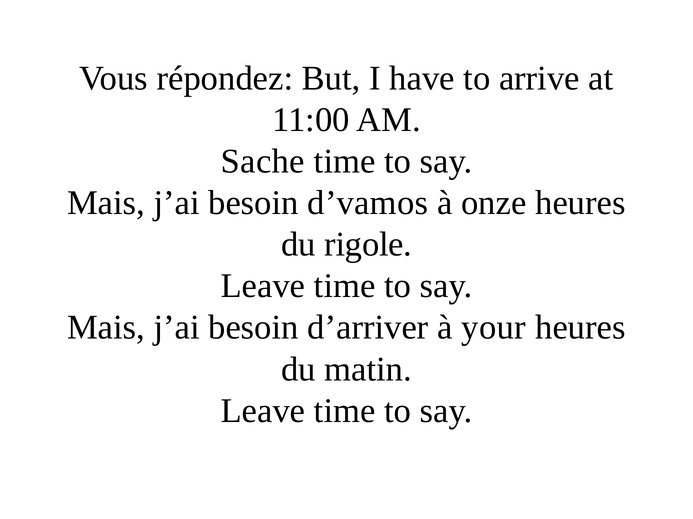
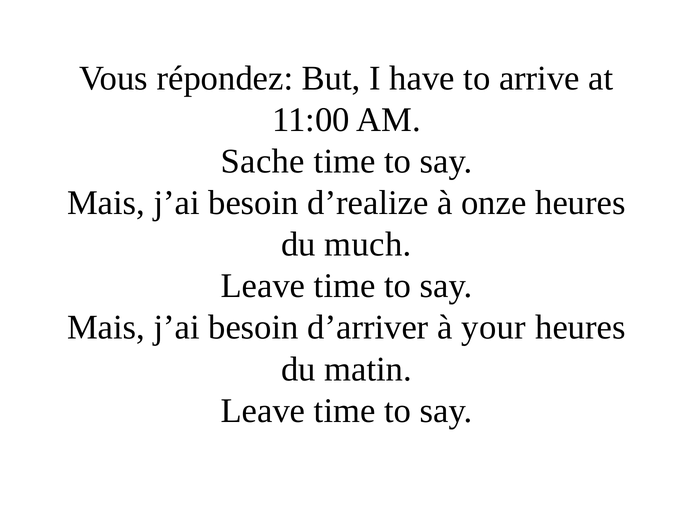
d’vamos: d’vamos -> d’realize
rigole: rigole -> much
